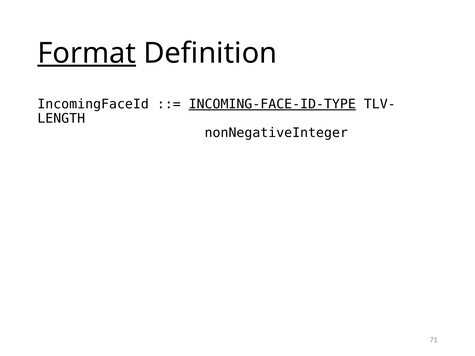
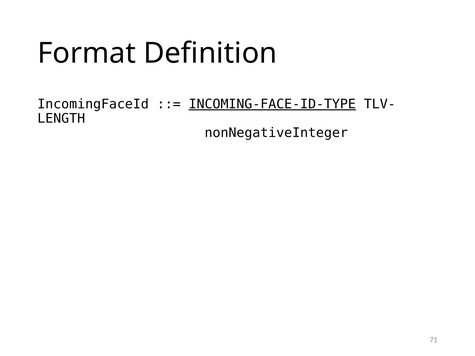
Format underline: present -> none
